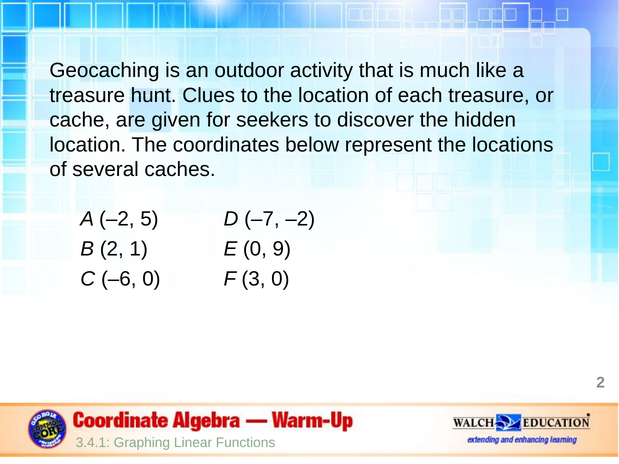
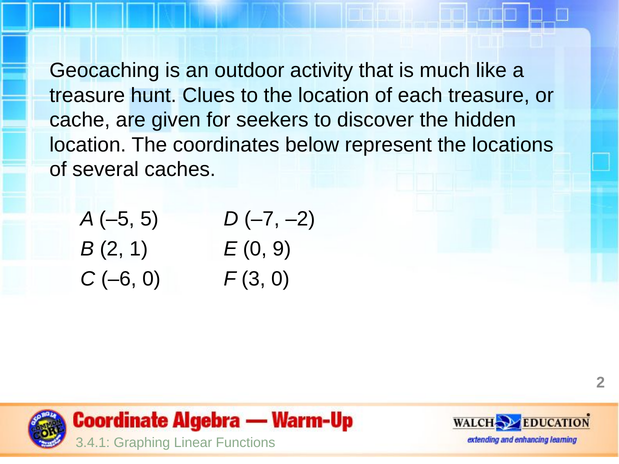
A –2: –2 -> –5
